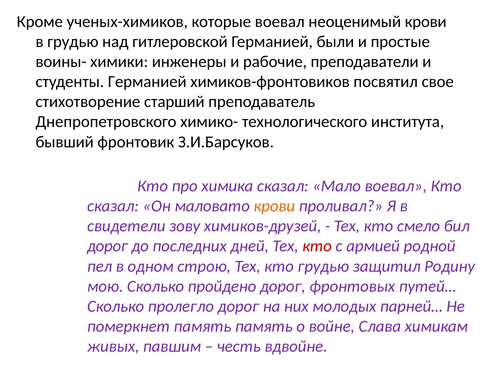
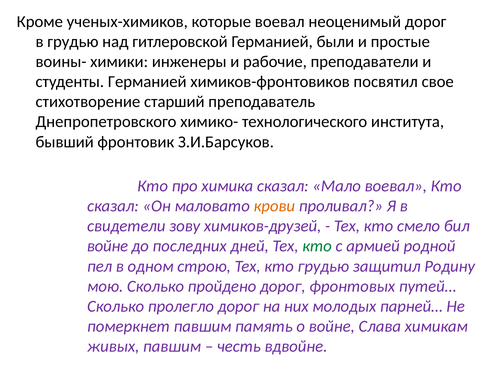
неоценимый крови: крови -> дорог
дорог at (107, 246): дорог -> войне
кто at (317, 246) colour: red -> green
померкнет память: память -> павшим
